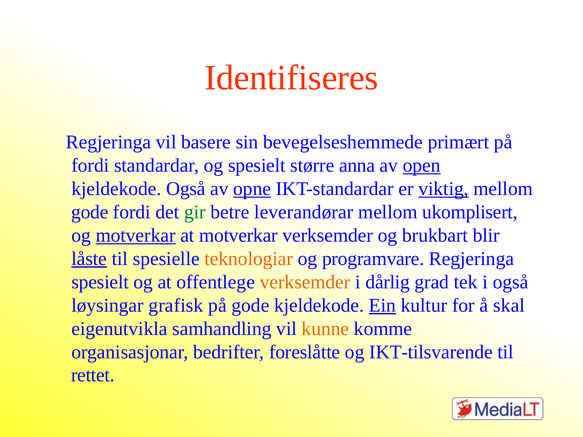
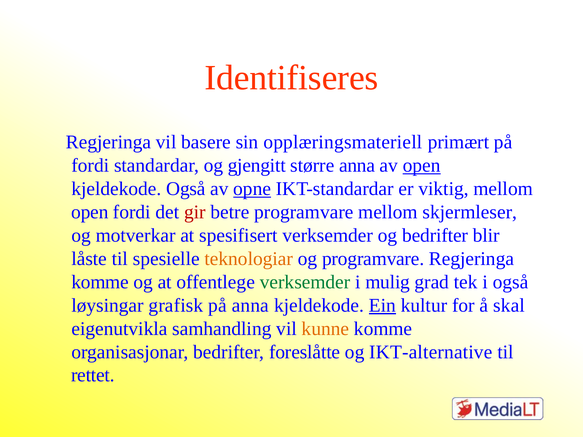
bevegelseshemmede: bevegelseshemmede -> opplæringsmateriell
og spesielt: spesielt -> gjengitt
viktig underline: present -> none
gode at (90, 212): gode -> open
gir colour: green -> red
betre leverandørar: leverandørar -> programvare
ukomplisert: ukomplisert -> skjermleser
motverkar at (136, 236) underline: present -> none
at motverkar: motverkar -> spesifisert
og brukbart: brukbart -> bedrifter
låste underline: present -> none
spesielt at (100, 282): spesielt -> komme
verksemder at (305, 282) colour: orange -> green
dårlig: dårlig -> mulig
på gode: gode -> anna
IKT-tilsvarende: IKT-tilsvarende -> IKT-alternative
